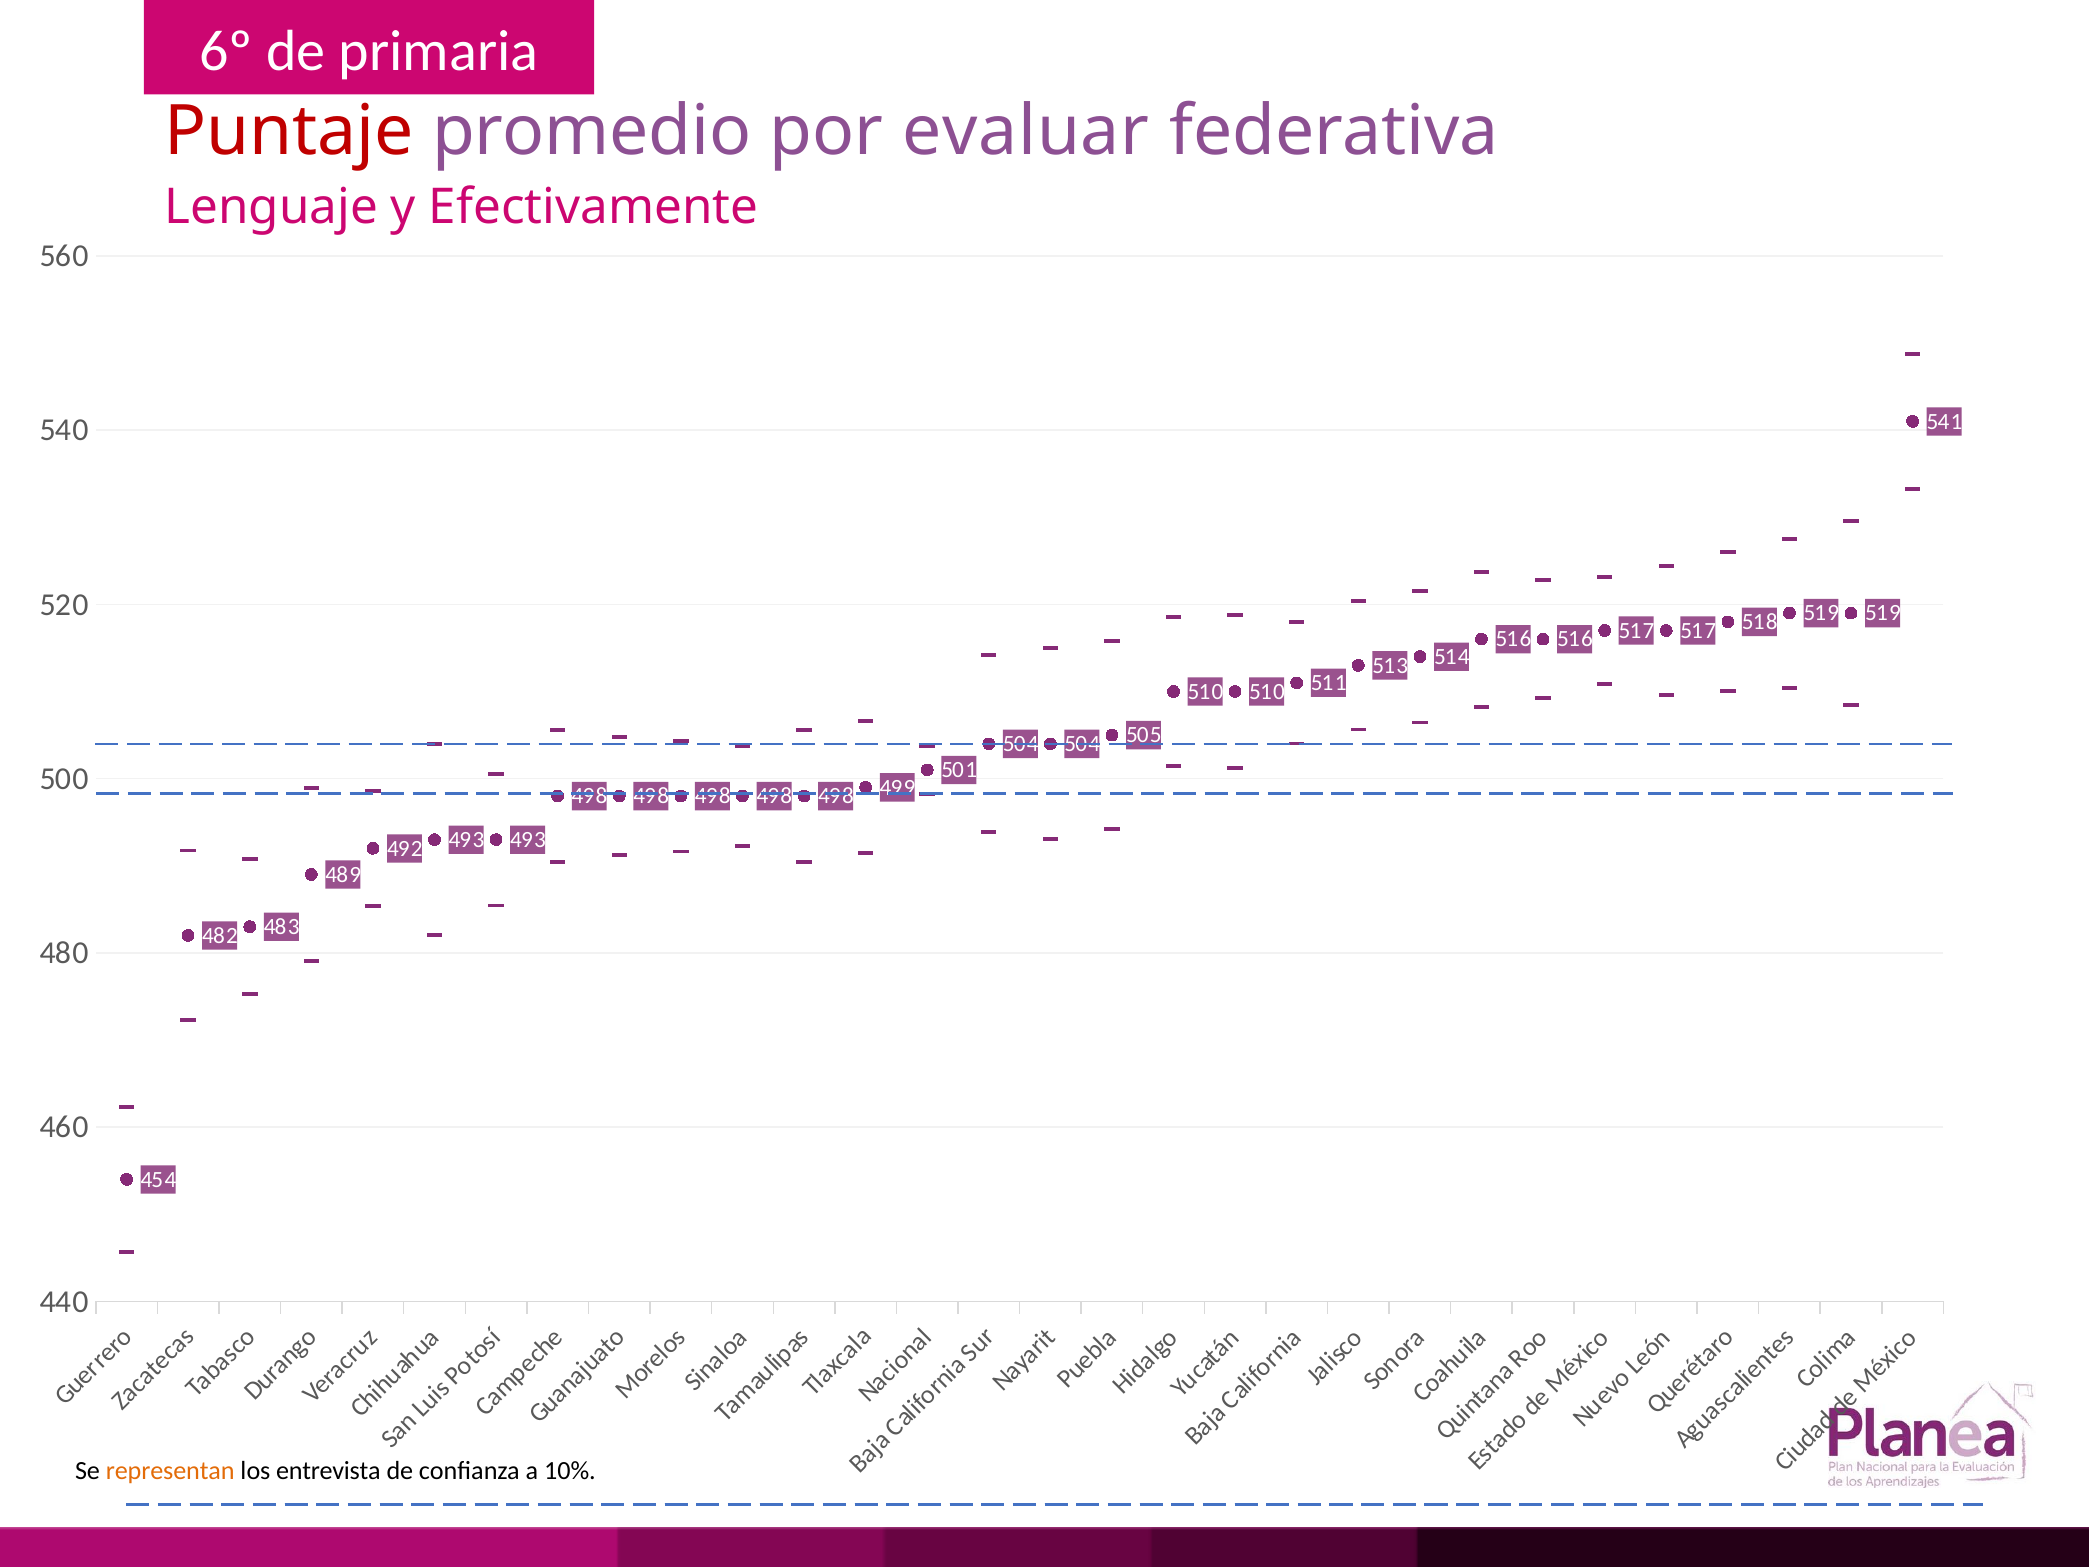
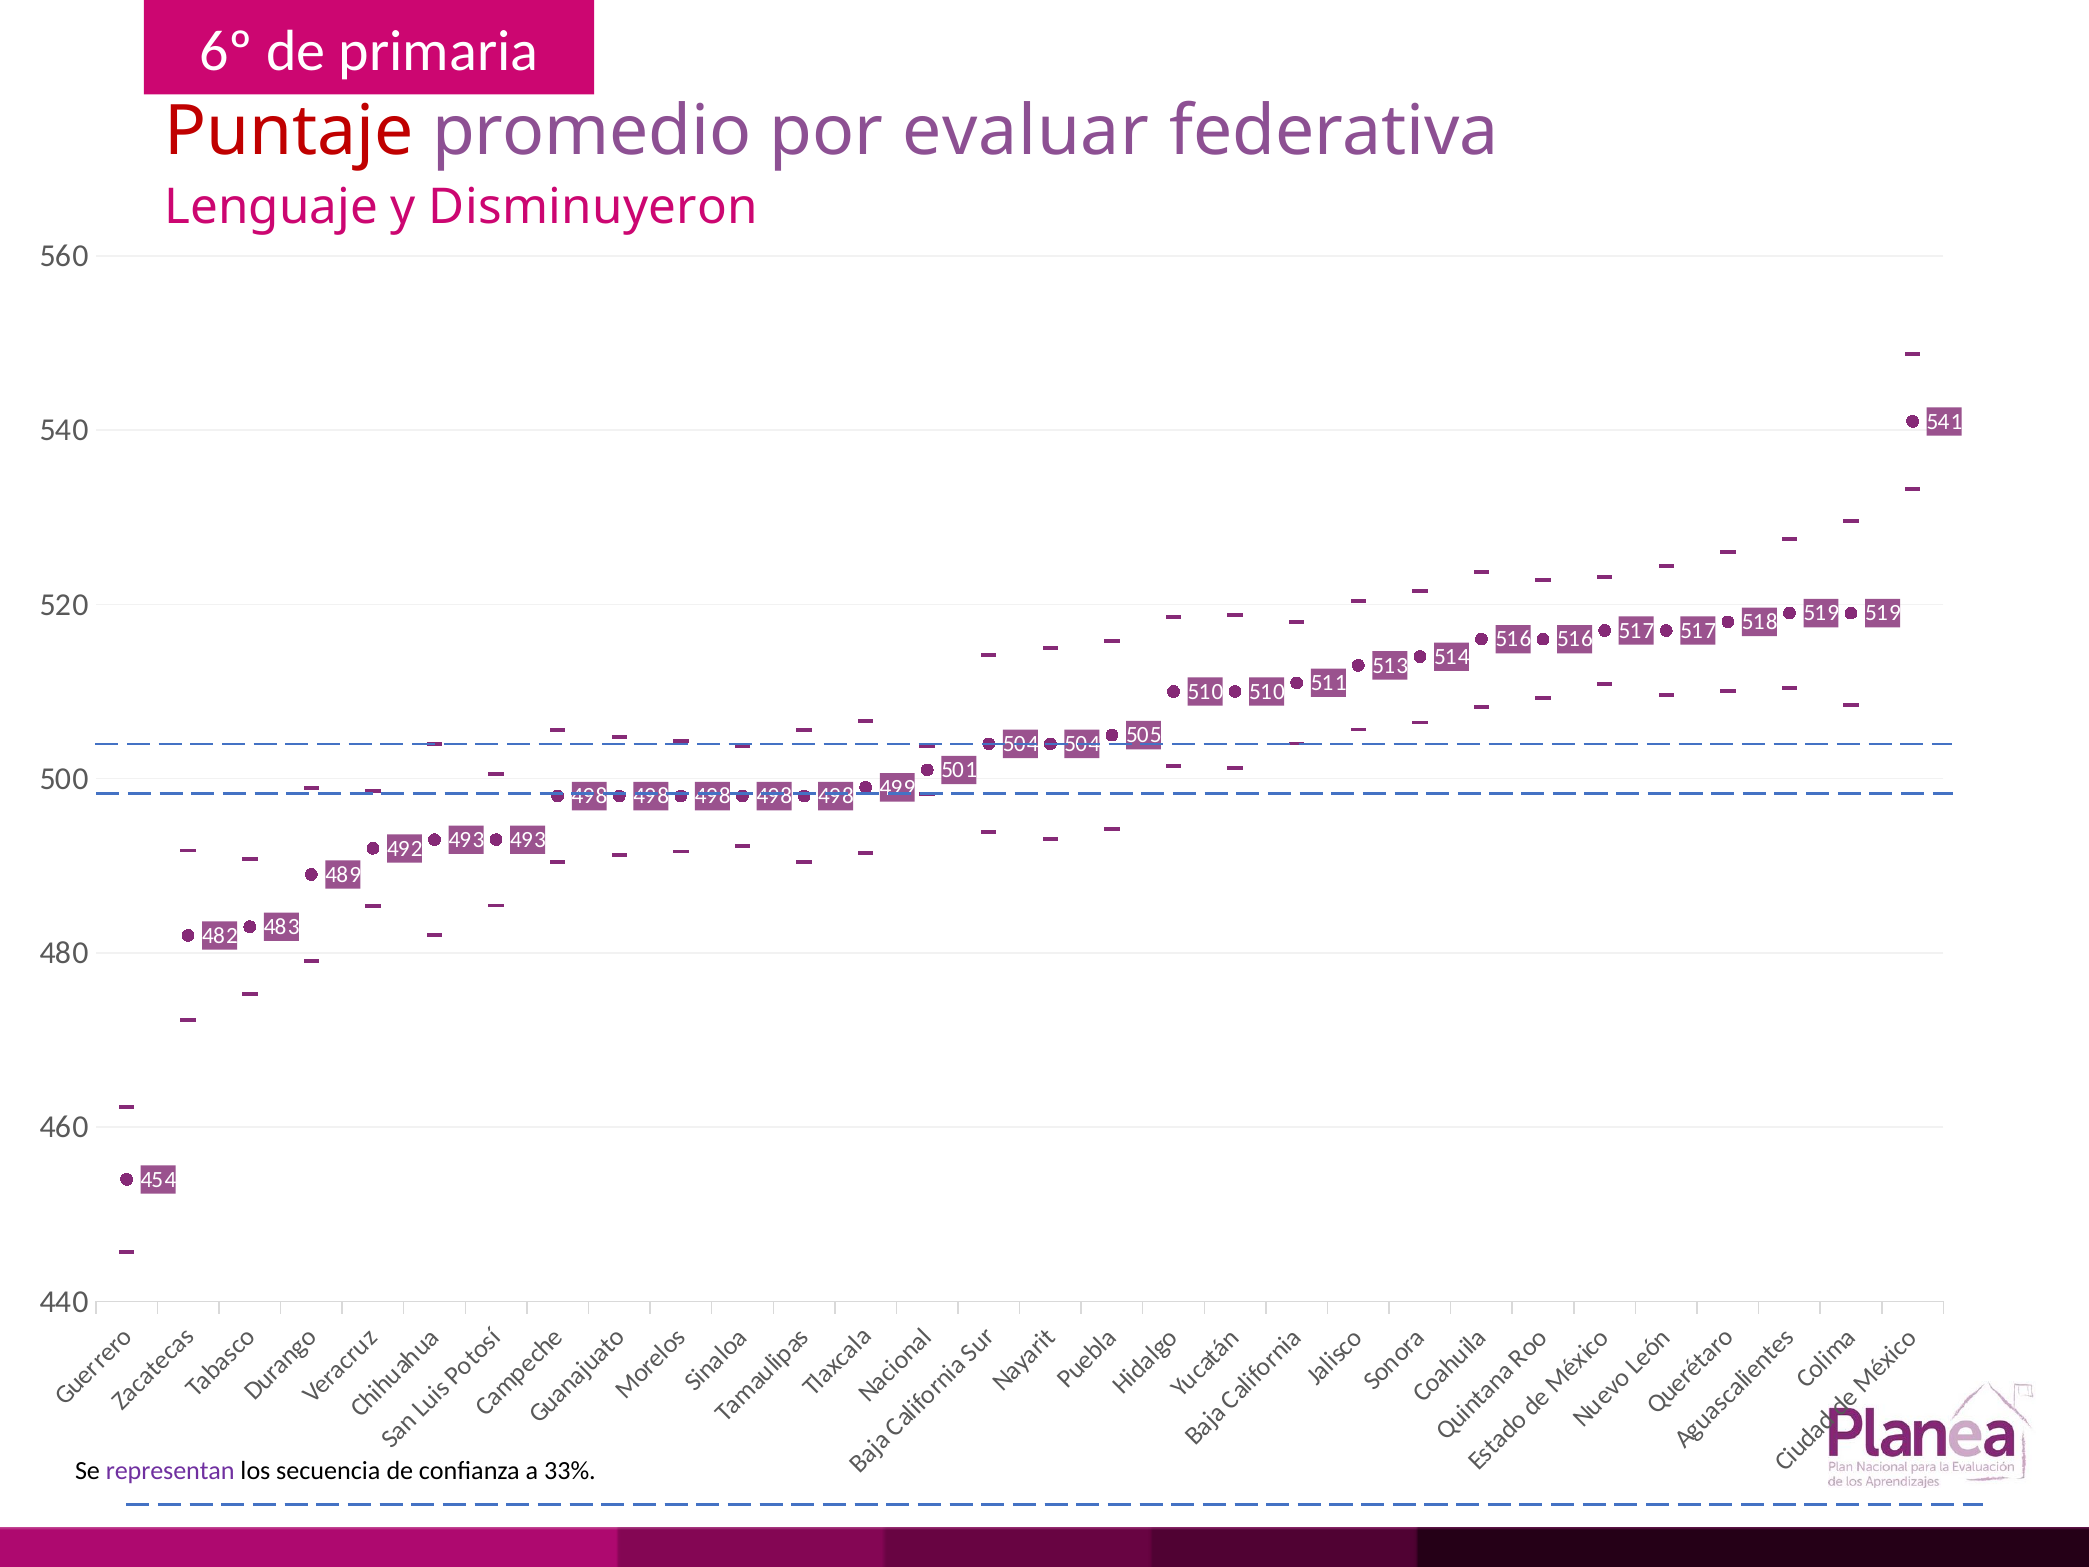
Efectivamente: Efectivamente -> Disminuyeron
representan colour: orange -> purple
entrevista: entrevista -> secuencia
10%: 10% -> 33%
